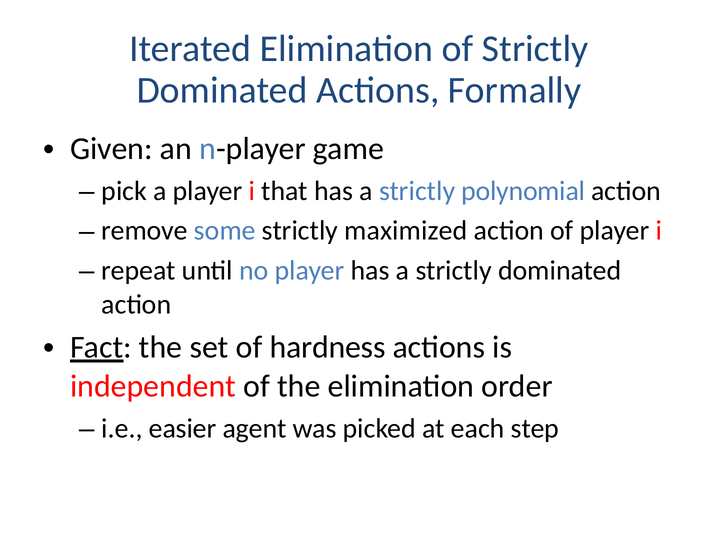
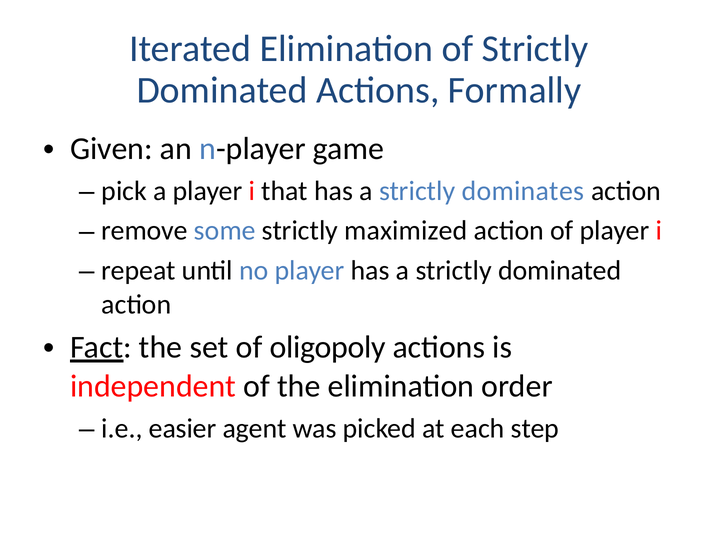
polynomial: polynomial -> dominates
hardness: hardness -> oligopoly
